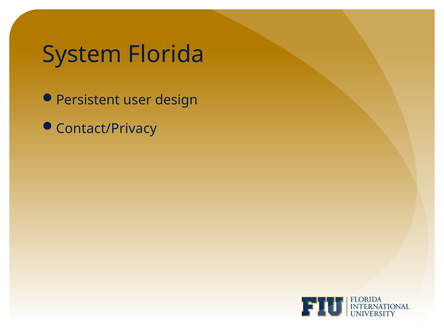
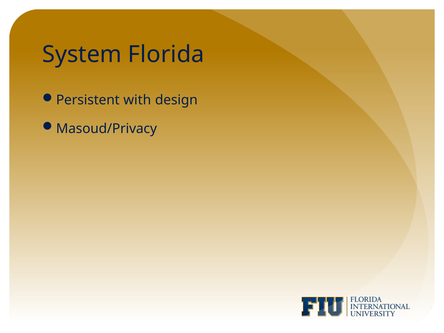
user: user -> with
Contact/Privacy: Contact/Privacy -> Masoud/Privacy
